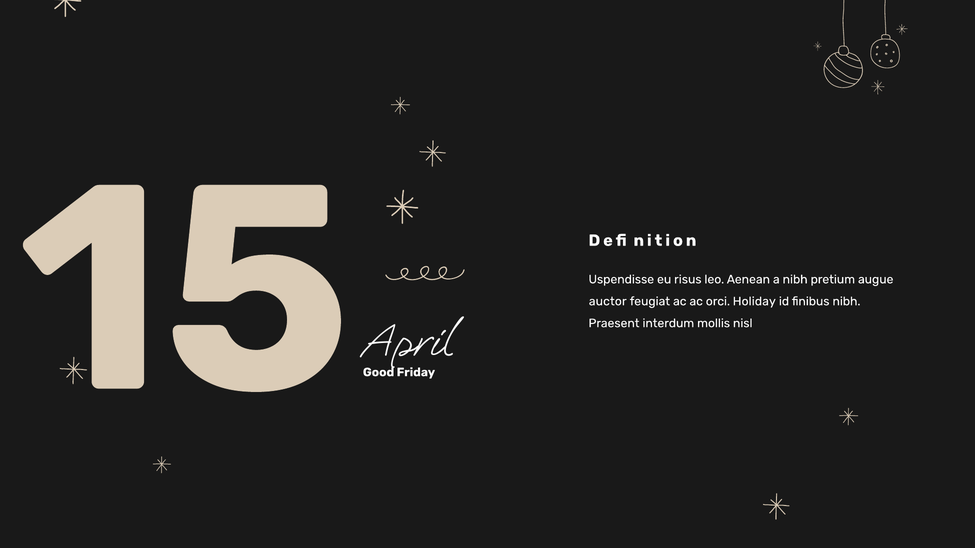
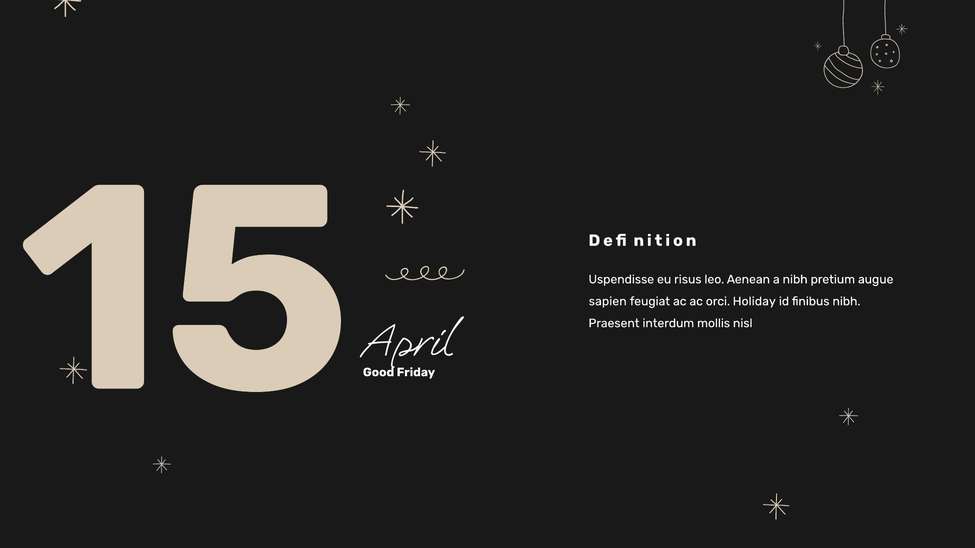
auctor: auctor -> sapien
